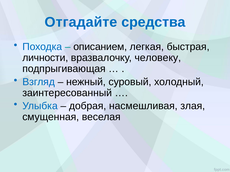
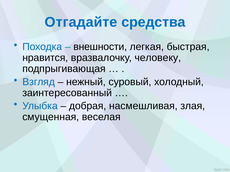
описанием: описанием -> внешности
личности: личности -> нравится
